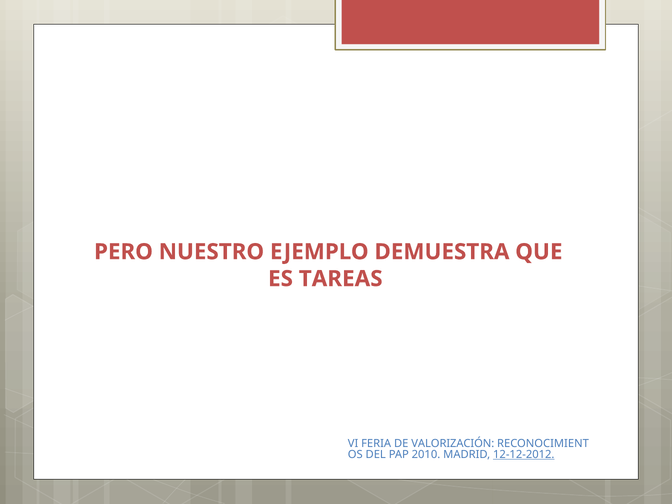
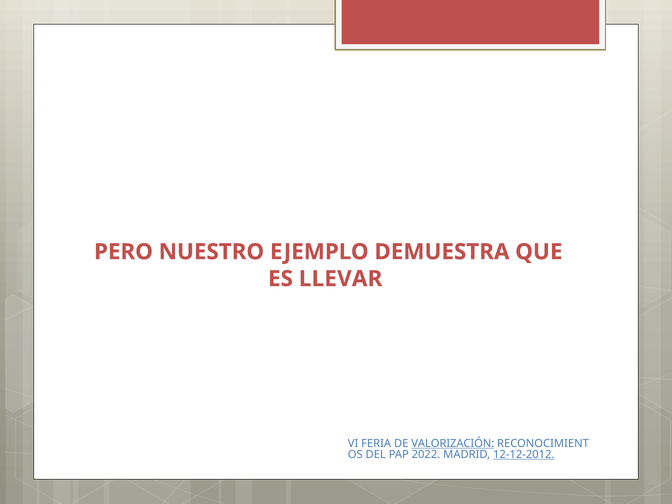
TAREAS: TAREAS -> LLEVAR
VALORIZACIÓN underline: none -> present
2010: 2010 -> 2022
